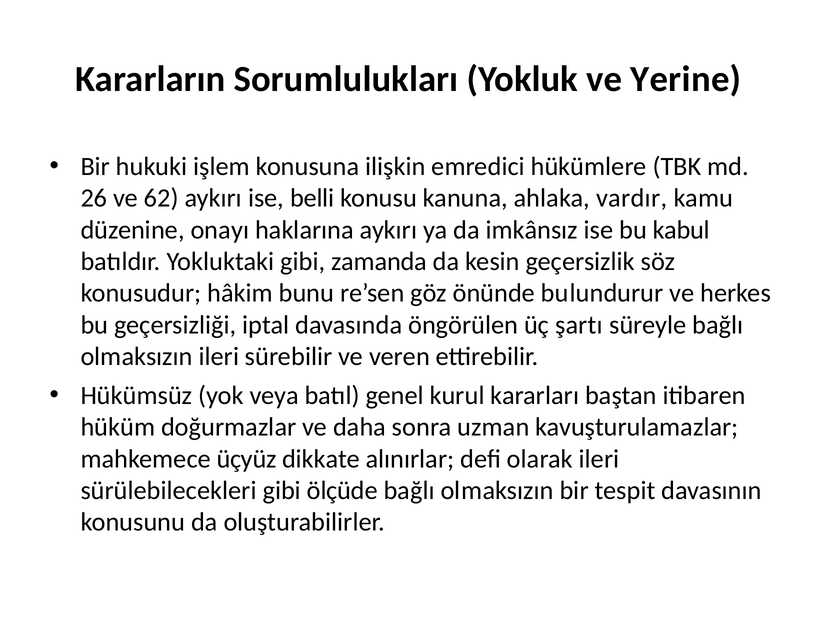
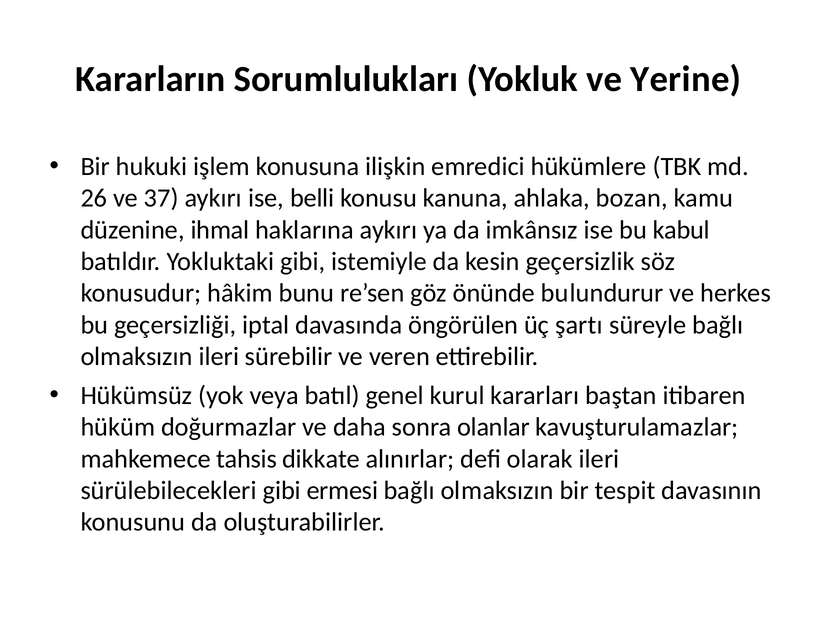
62: 62 -> 37
vardır: vardır -> bozan
onayı: onayı -> ihmal
zamanda: zamanda -> istemiyle
uzman: uzman -> olanlar
üçyüz: üçyüz -> tahsis
ölçüde: ölçüde -> ermesi
